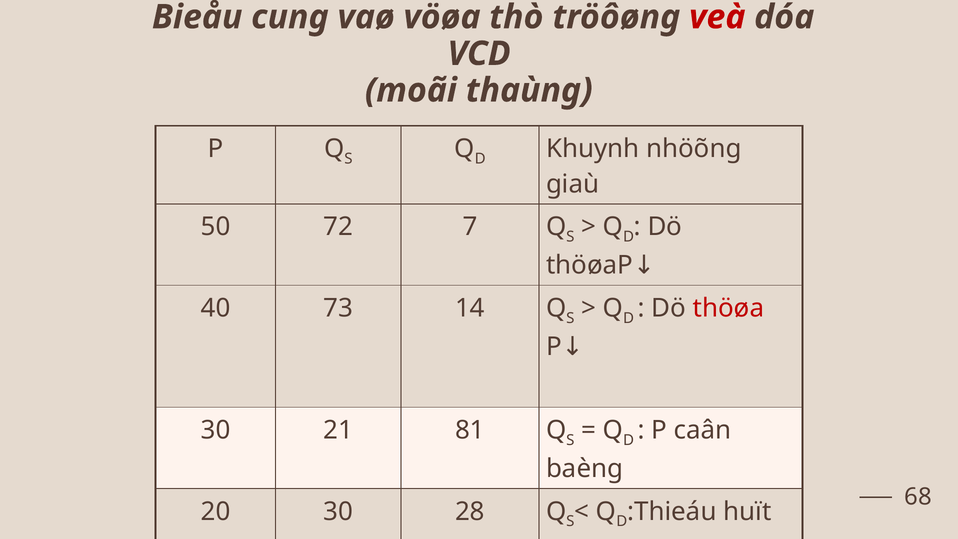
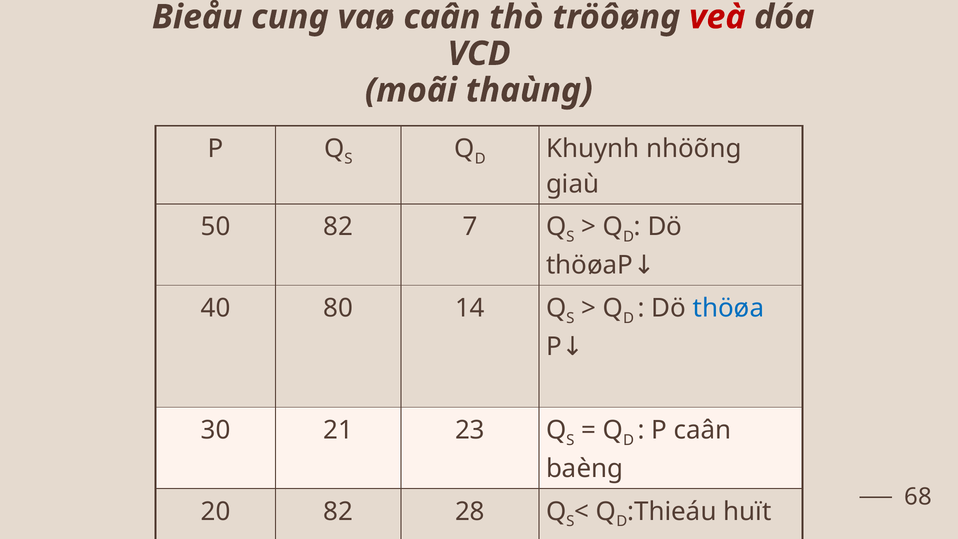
vaø vöøa: vöøa -> caân
50 72: 72 -> 82
73: 73 -> 80
thöøa colour: red -> blue
81: 81 -> 23
20 30: 30 -> 82
